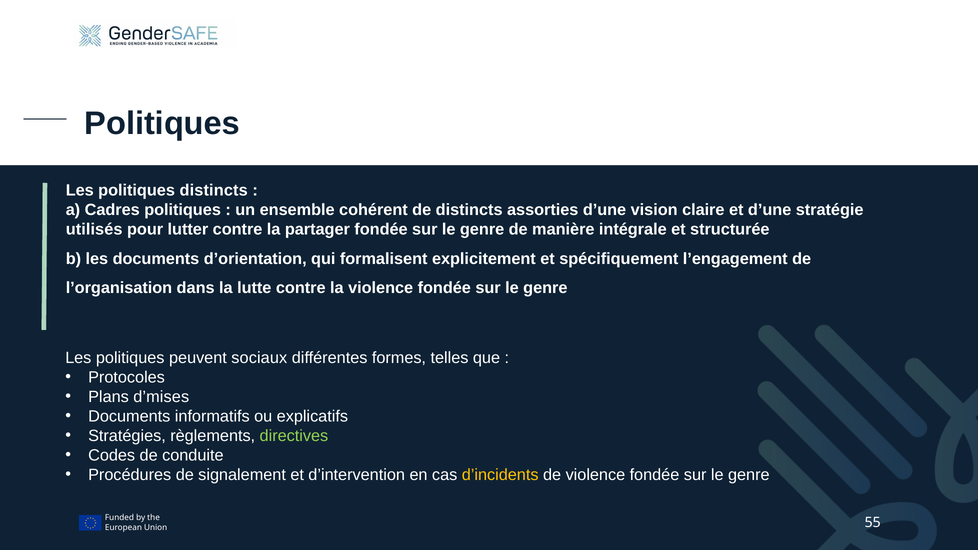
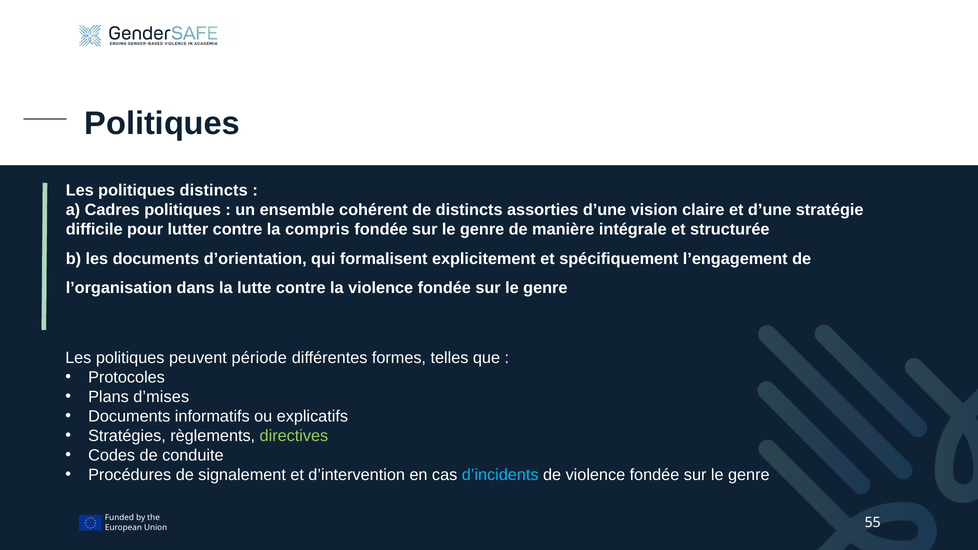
utilisés: utilisés -> difficile
partager: partager -> compris
sociaux: sociaux -> période
d’incidents colour: yellow -> light blue
